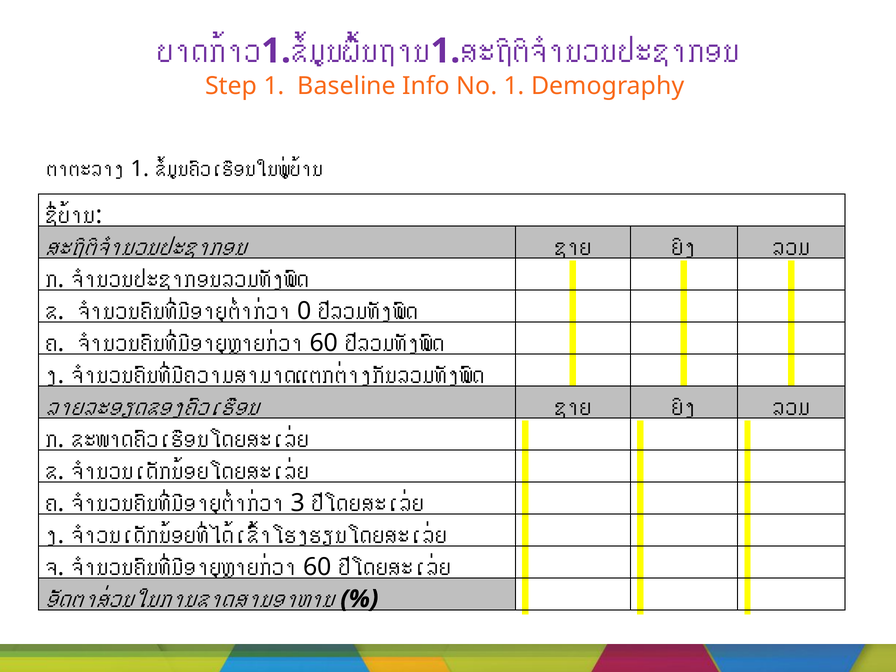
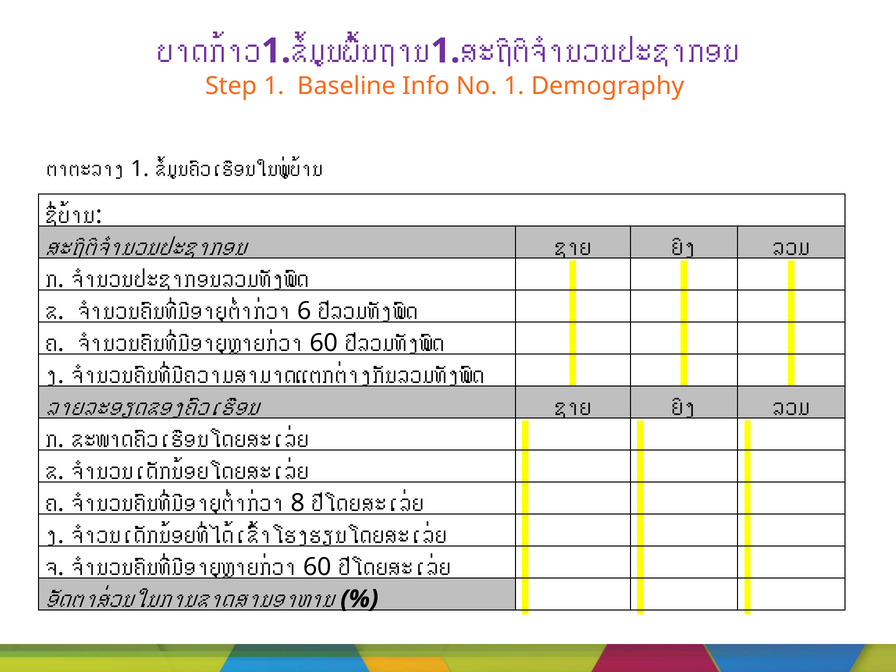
0: 0 -> 6
3: 3 -> 8
